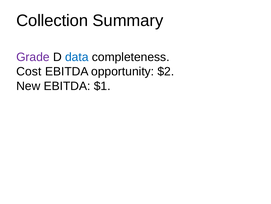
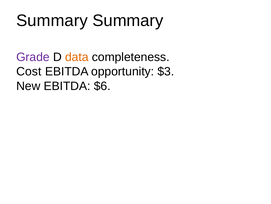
Collection at (52, 21): Collection -> Summary
data colour: blue -> orange
$2: $2 -> $3
$1: $1 -> $6
